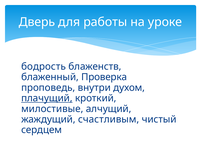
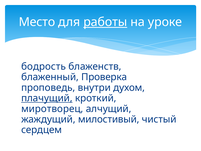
Дверь: Дверь -> Место
работы underline: none -> present
милостивые: милостивые -> миротворец
счастливым: счастливым -> милостивый
